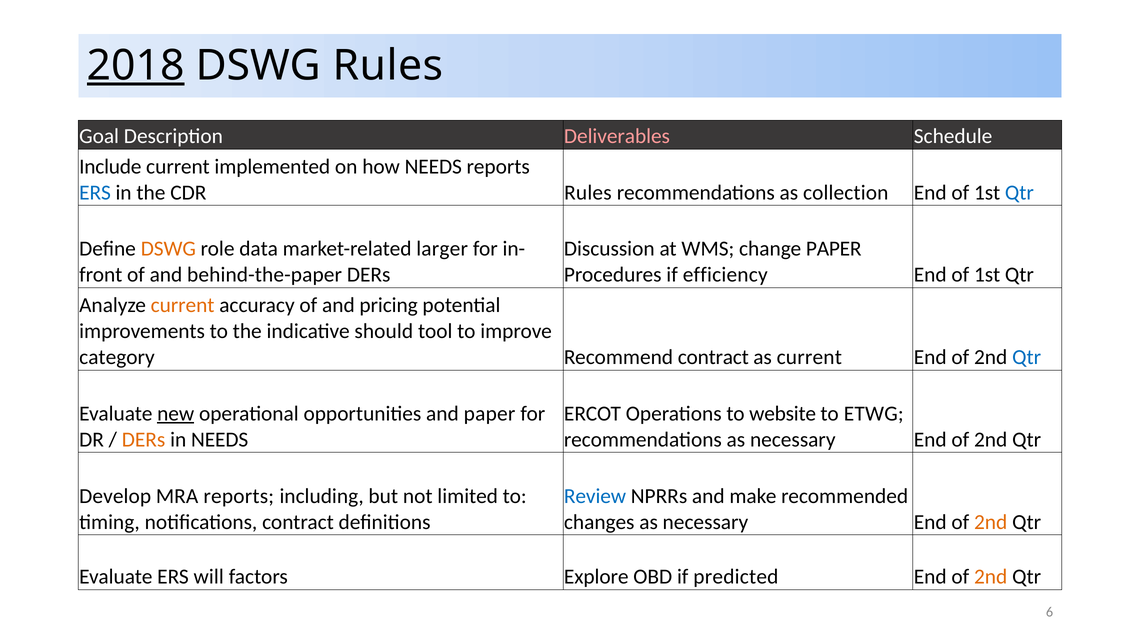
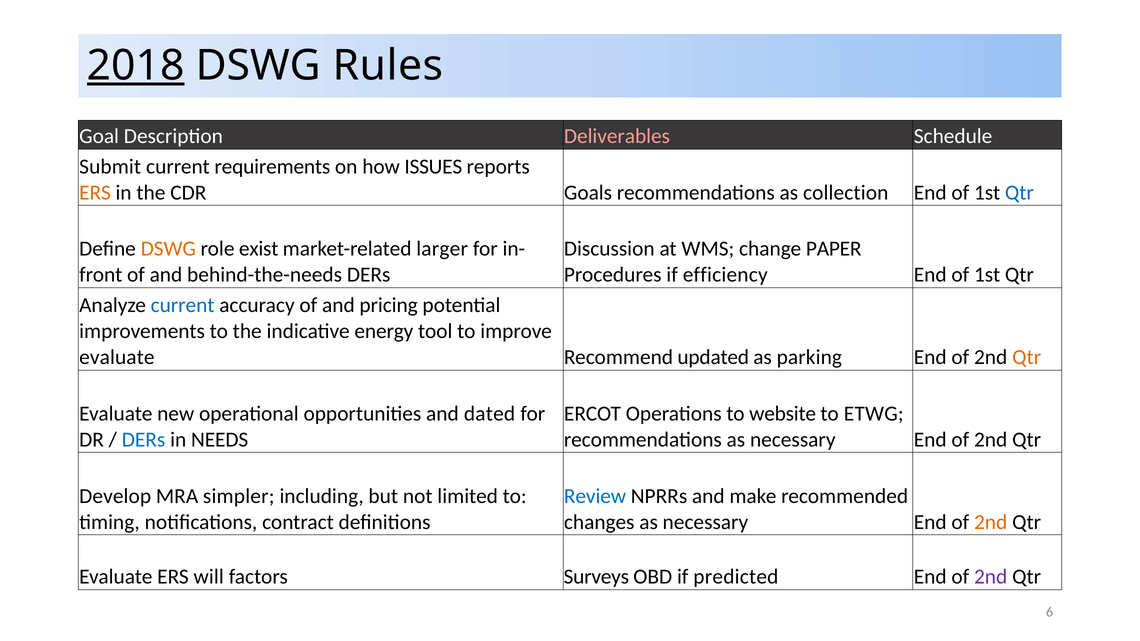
Include: Include -> Submit
implemented: implemented -> requirements
how NEEDS: NEEDS -> ISSUES
ERS at (95, 193) colour: blue -> orange
CDR Rules: Rules -> Goals
data: data -> exist
behind-the-paper: behind-the-paper -> behind-the-needs
current at (183, 305) colour: orange -> blue
should: should -> energy
category at (117, 357): category -> evaluate
Recommend contract: contract -> updated
as current: current -> parking
Qtr at (1027, 357) colour: blue -> orange
new underline: present -> none
and paper: paper -> dated
DERs at (144, 440) colour: orange -> blue
MRA reports: reports -> simpler
Explore: Explore -> Surveys
2nd at (991, 577) colour: orange -> purple
